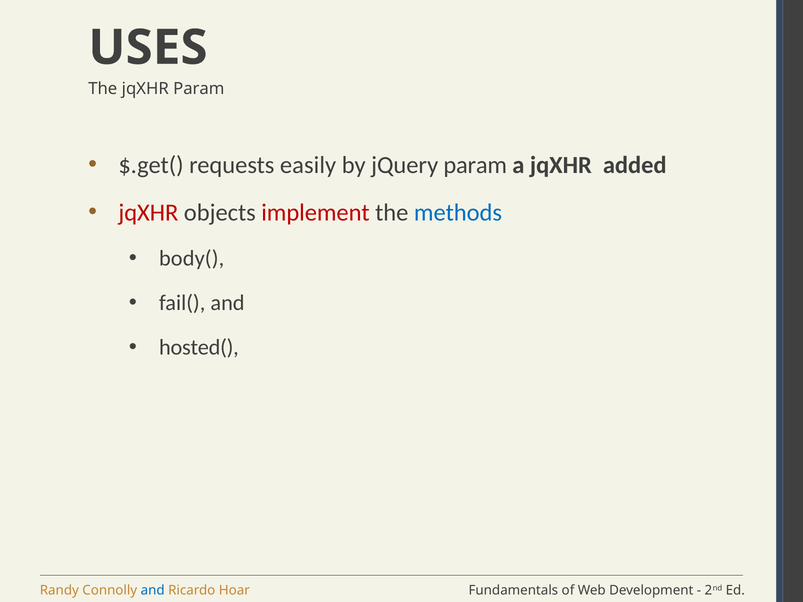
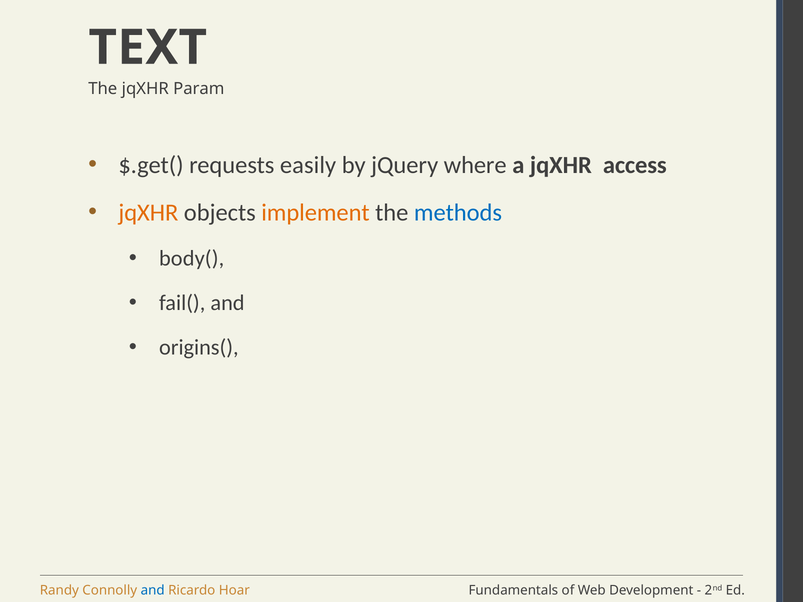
USES: USES -> TEXT
jQuery param: param -> where
added: added -> access
jqXHR at (148, 213) colour: red -> orange
implement colour: red -> orange
hosted(: hosted( -> origins(
